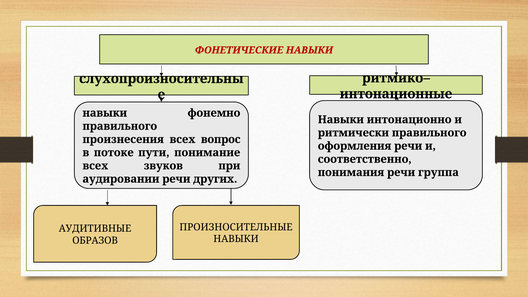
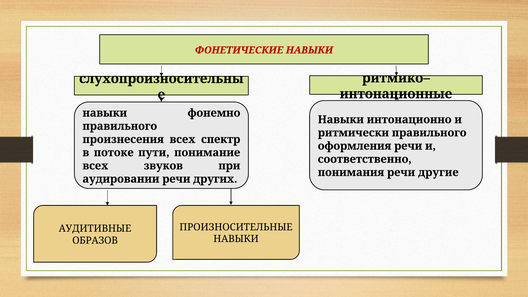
вопрос: вопрос -> спектр
группа: группа -> другие
